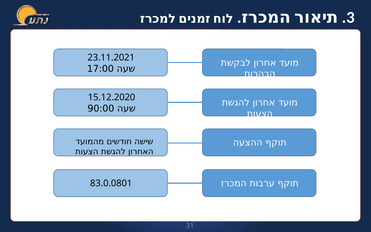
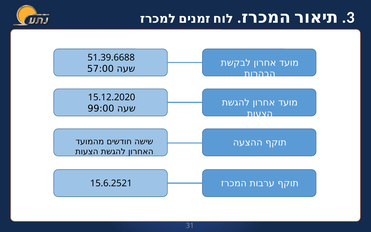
23.11.2021: 23.11.2021 -> 51.39.6688
17:00: 17:00 -> 57:00
90:00: 90:00 -> 99:00
83.0.0801: 83.0.0801 -> 15.6.2521
